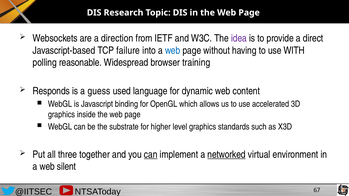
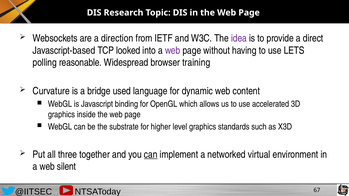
failure: failure -> looked
web at (173, 51) colour: blue -> purple
WITH: WITH -> LETS
Responds: Responds -> Curvature
guess: guess -> bridge
networked underline: present -> none
